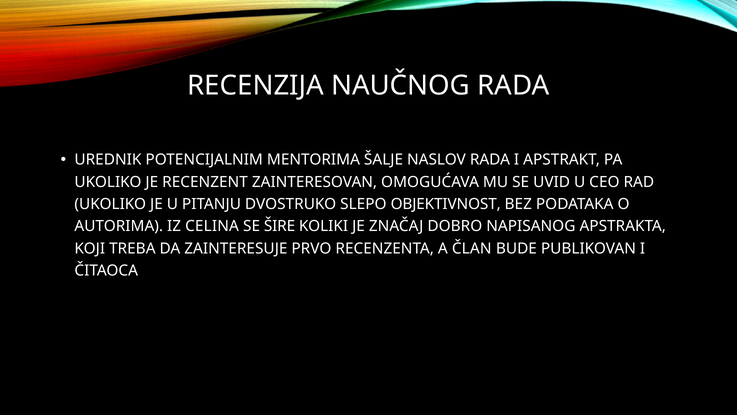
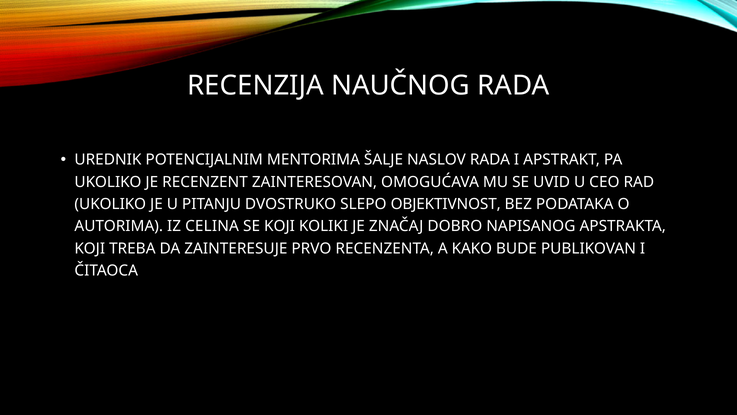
SE ŠIRE: ŠIRE -> KOJI
ČLAN: ČLAN -> KAKO
